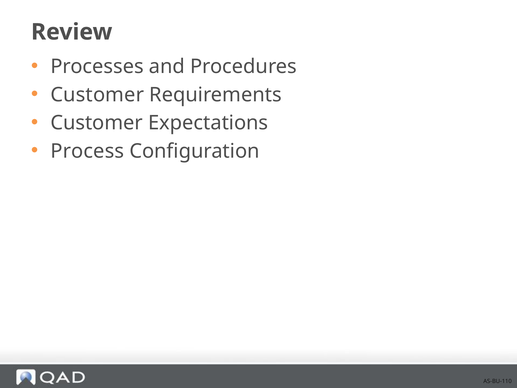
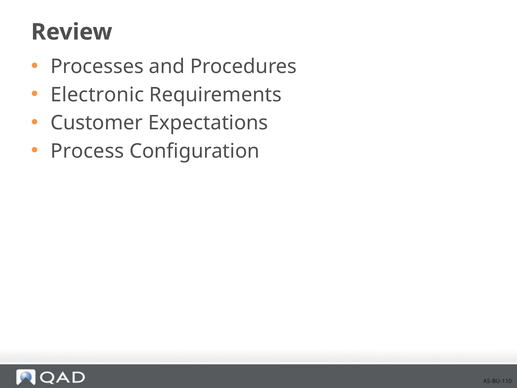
Customer at (97, 95): Customer -> Electronic
